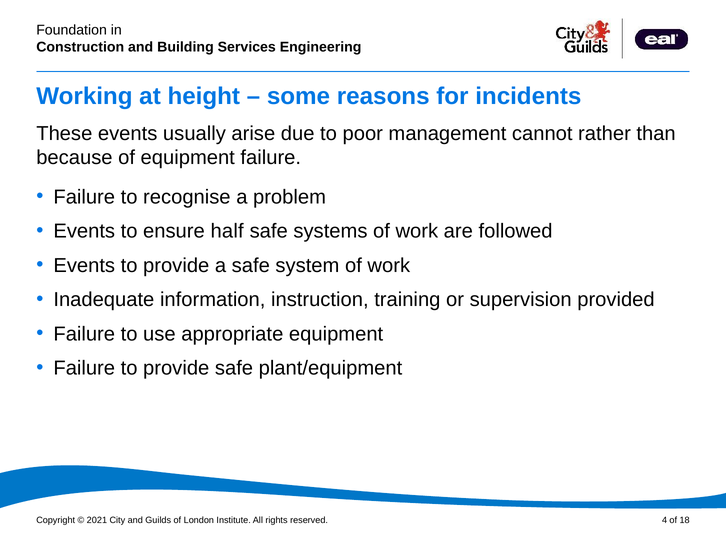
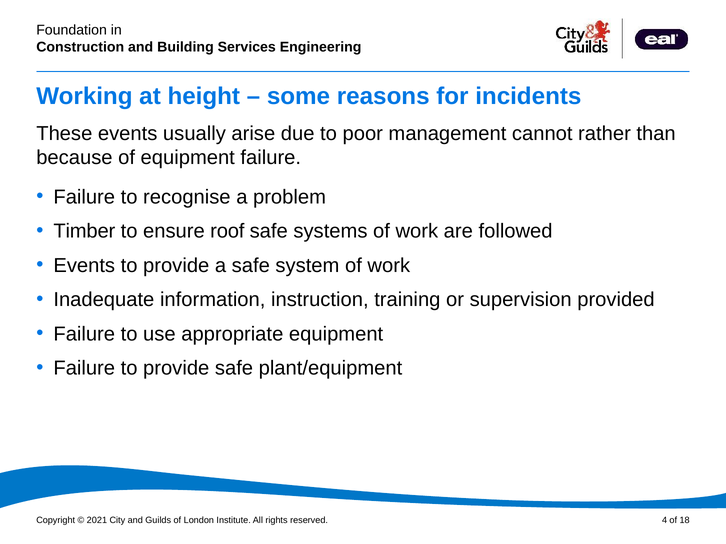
Events at (84, 231): Events -> Timber
half: half -> roof
